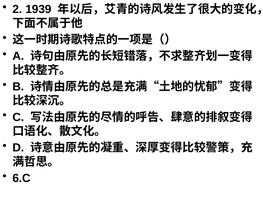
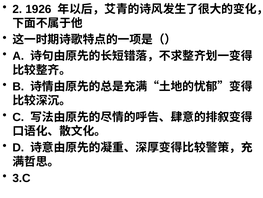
1939: 1939 -> 1926
6.C: 6.C -> 3.C
